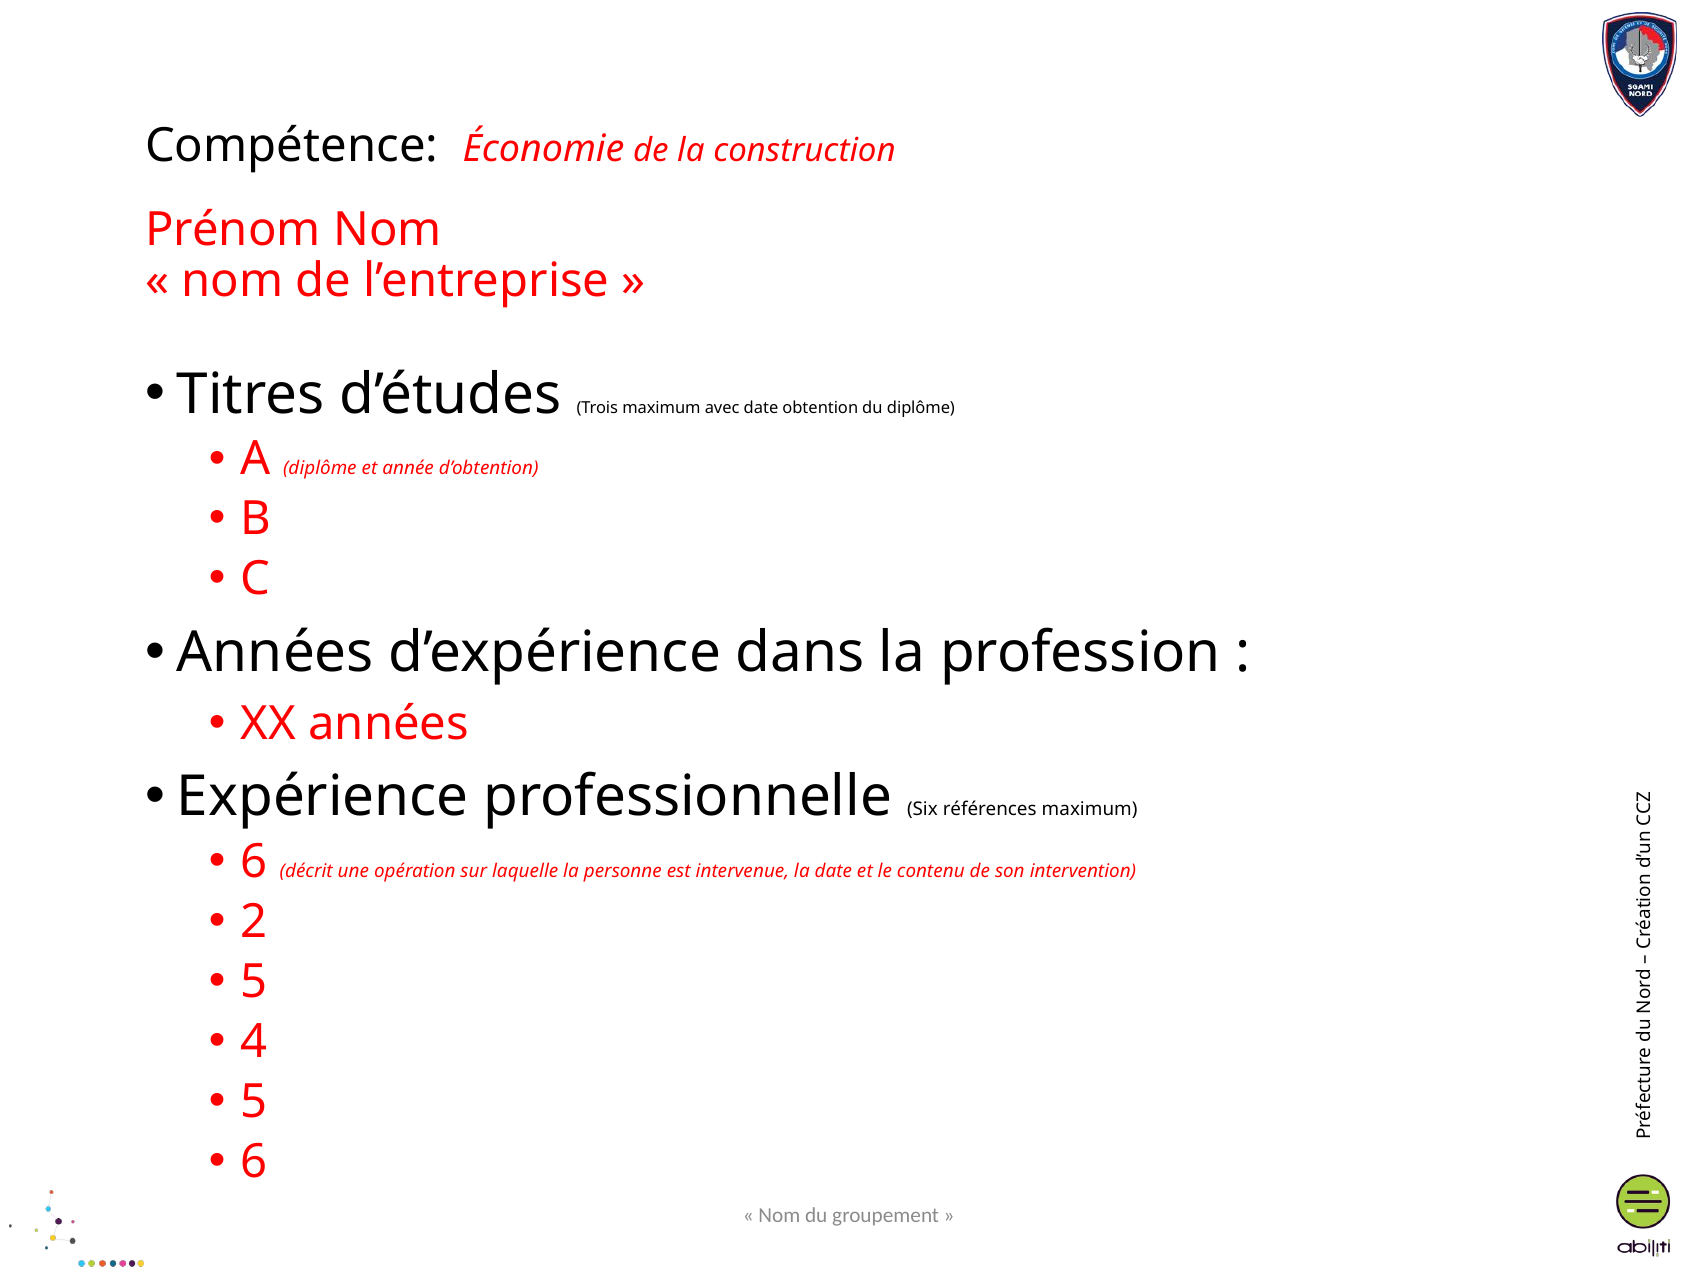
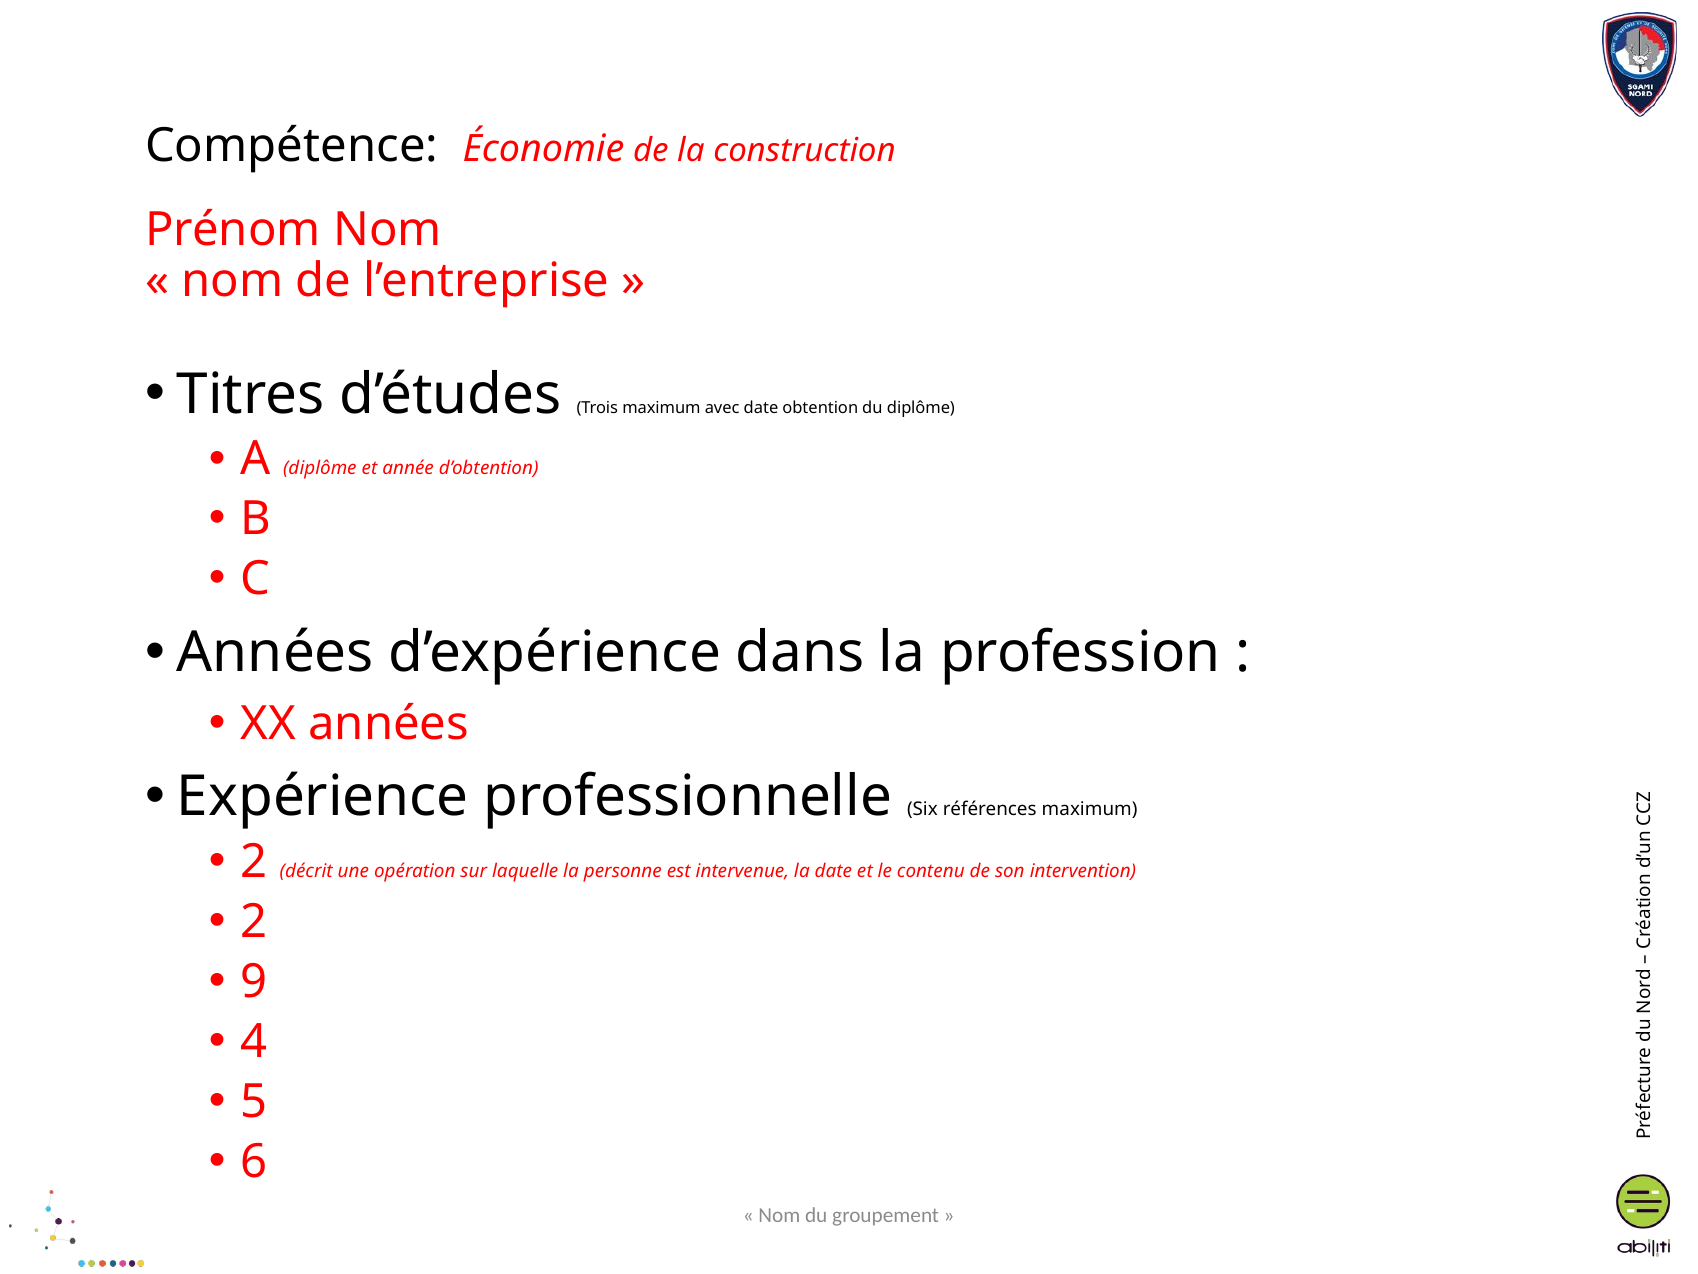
6 at (254, 862): 6 -> 2
5 at (254, 981): 5 -> 9
